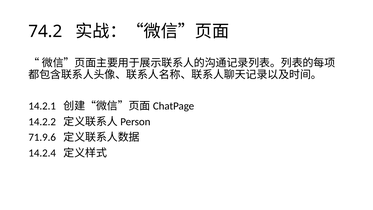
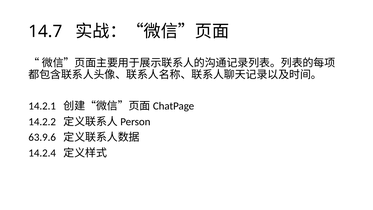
74.2: 74.2 -> 14.7
71.9.6: 71.9.6 -> 63.9.6
